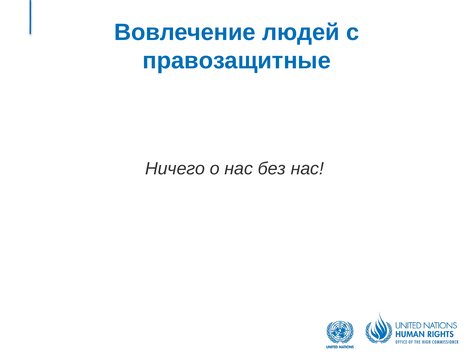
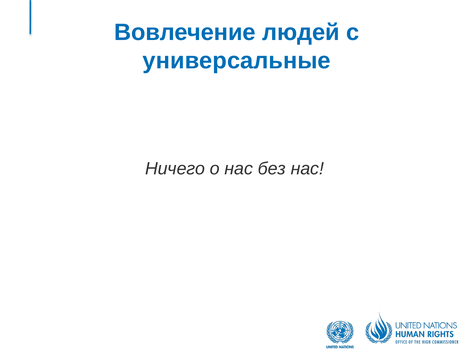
правозащитные: правозащитные -> универсальные
